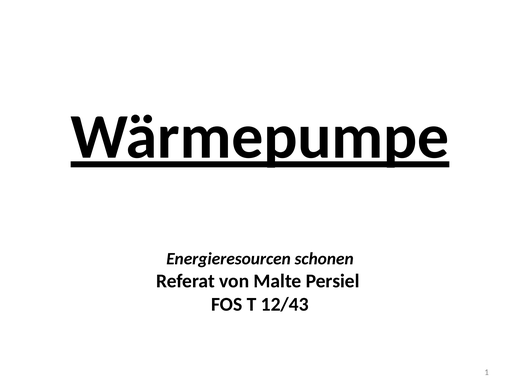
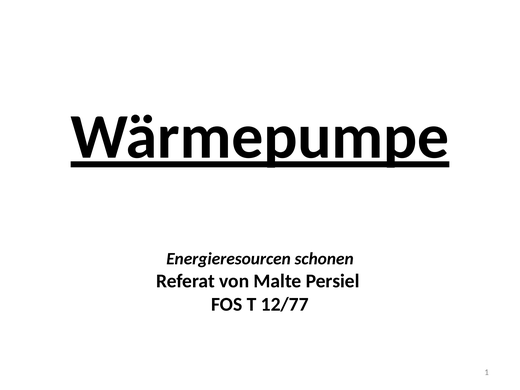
12/43: 12/43 -> 12/77
